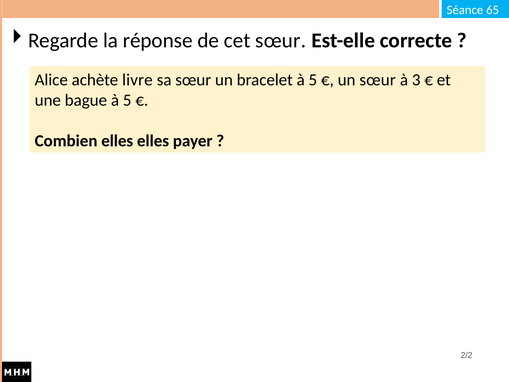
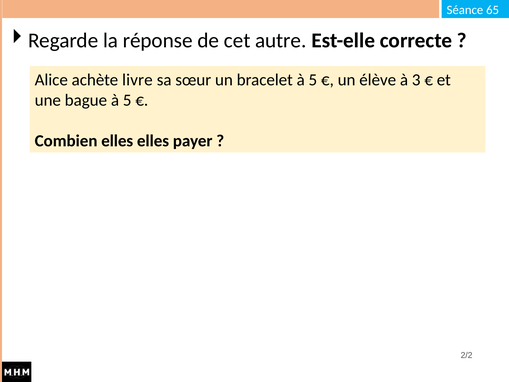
cet sœur: sœur -> autre
un sœur: sœur -> élève
